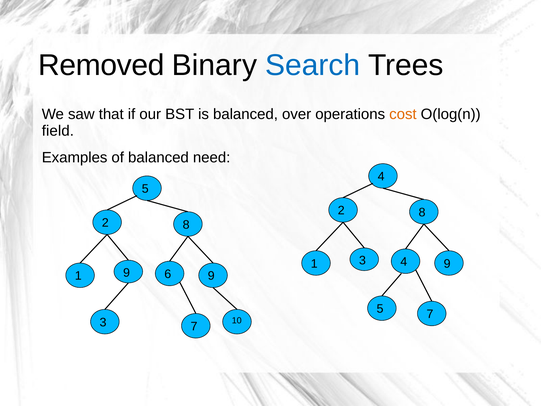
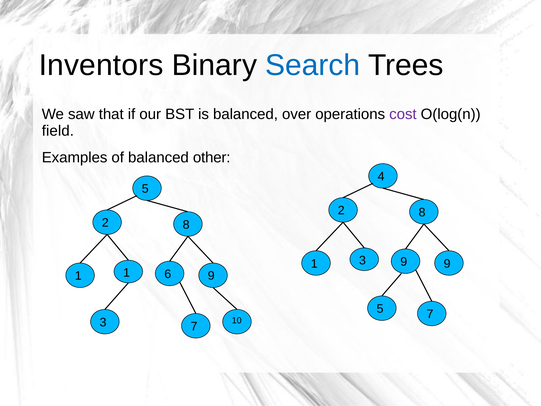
Removed: Removed -> Inventors
cost colour: orange -> purple
need: need -> other
3 4: 4 -> 9
1 9: 9 -> 1
